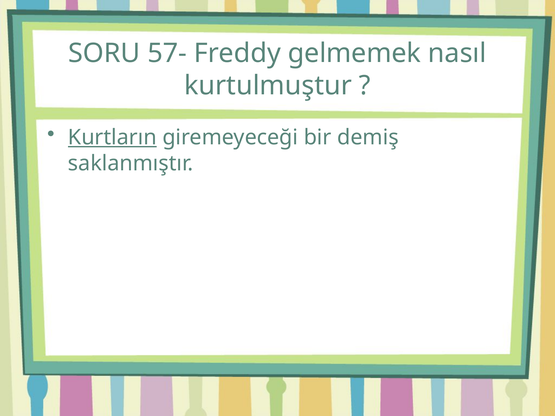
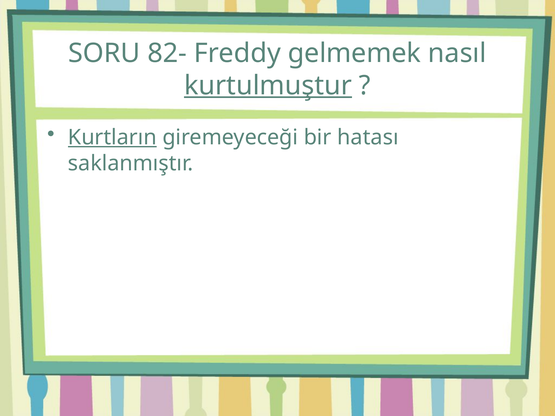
57-: 57- -> 82-
kurtulmuştur underline: none -> present
demiş: demiş -> hatası
